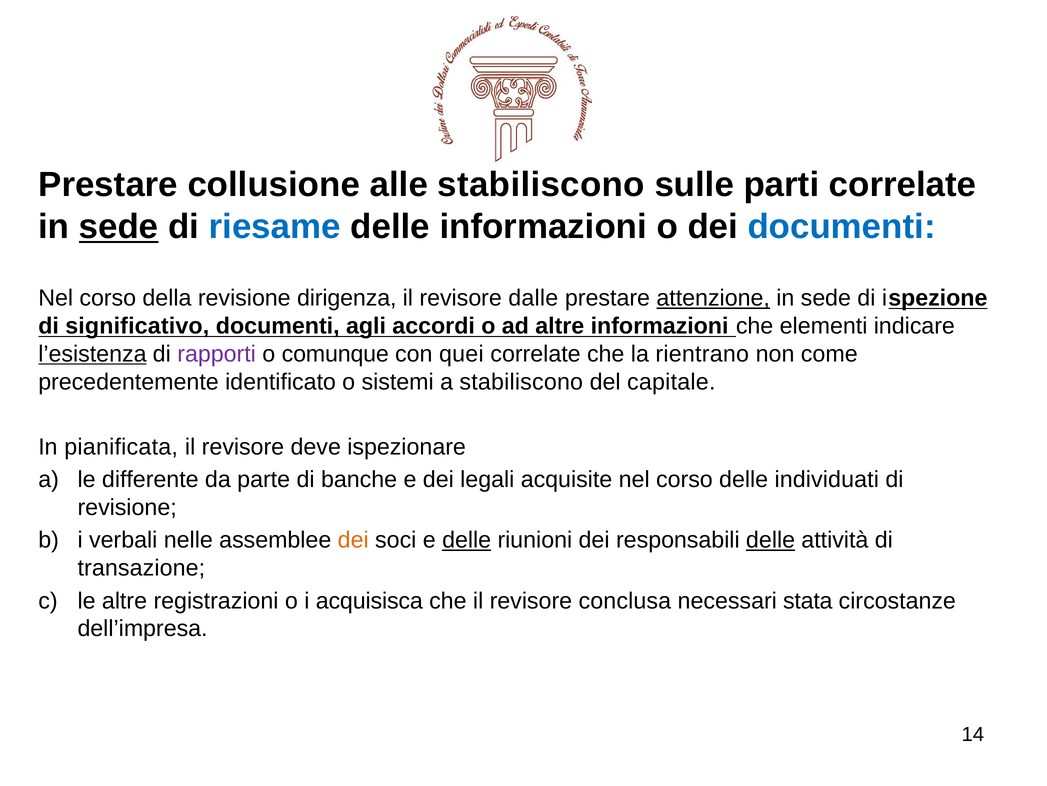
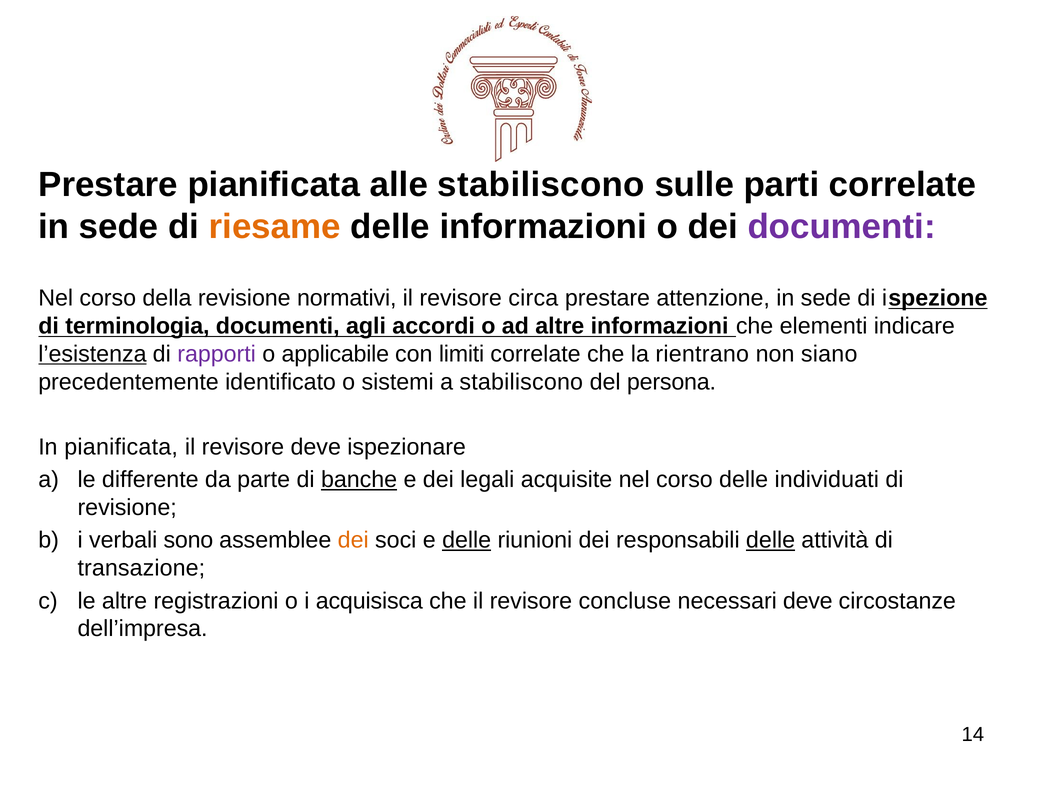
Prestare collusione: collusione -> pianificata
sede at (119, 227) underline: present -> none
riesame colour: blue -> orange
documenti at (842, 227) colour: blue -> purple
dirigenza: dirigenza -> normativi
dalle: dalle -> circa
attenzione underline: present -> none
significativo: significativo -> terminologia
comunque: comunque -> applicabile
quei: quei -> limiti
come: come -> siano
capitale: capitale -> persona
banche underline: none -> present
nelle: nelle -> sono
conclusa: conclusa -> concluse
necessari stata: stata -> deve
